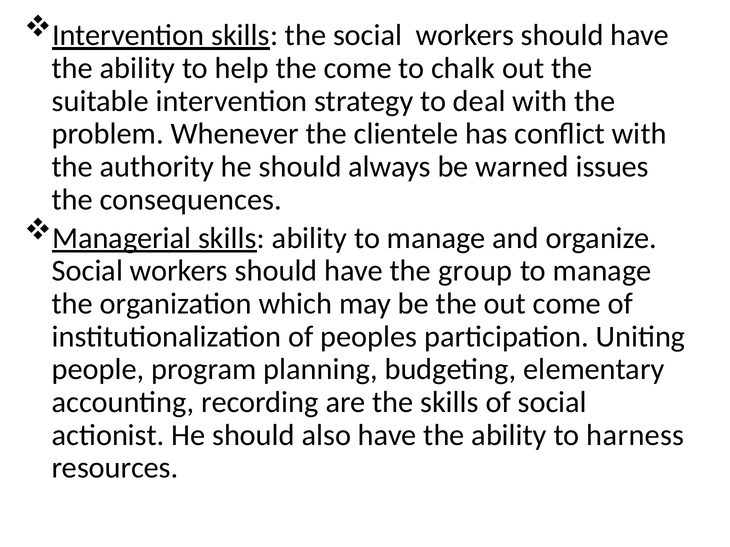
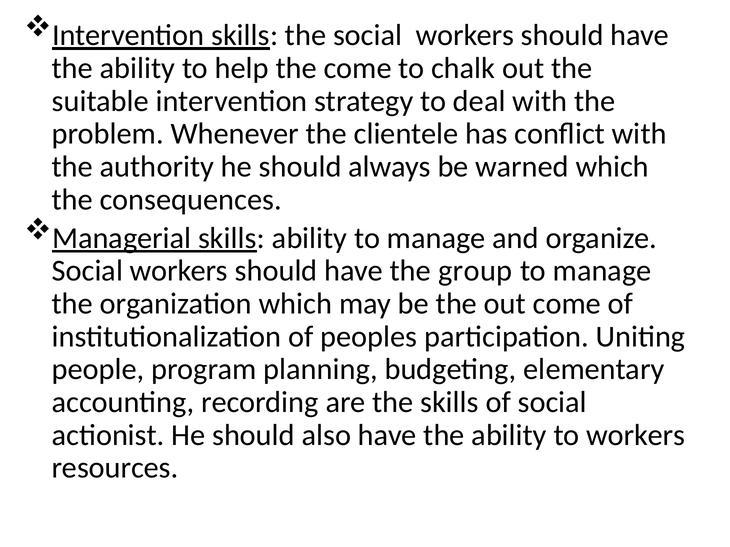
warned issues: issues -> which
to harness: harness -> workers
